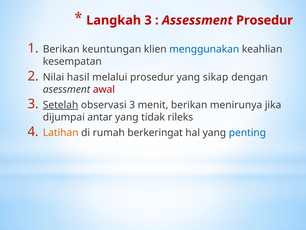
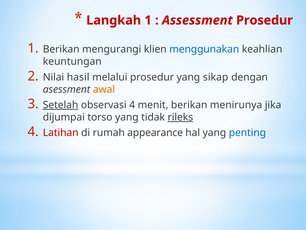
Langkah 3: 3 -> 1
keuntungan: keuntungan -> mengurangi
kesempatan: kesempatan -> keuntungan
awal colour: red -> orange
observasi 3: 3 -> 4
antar: antar -> torso
rileks underline: none -> present
Latihan colour: orange -> red
berkeringat: berkeringat -> appearance
